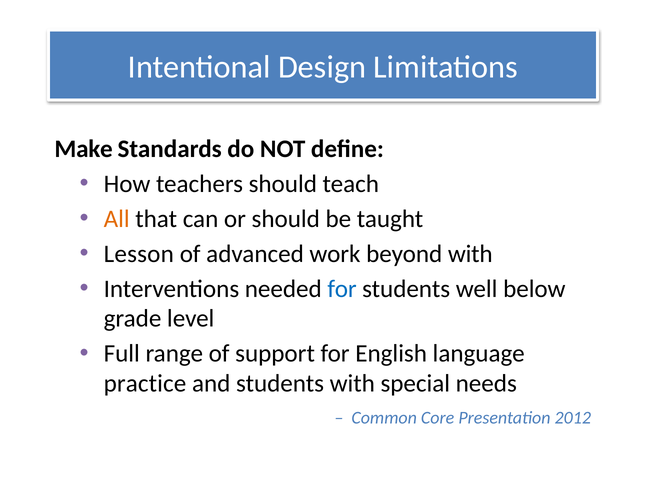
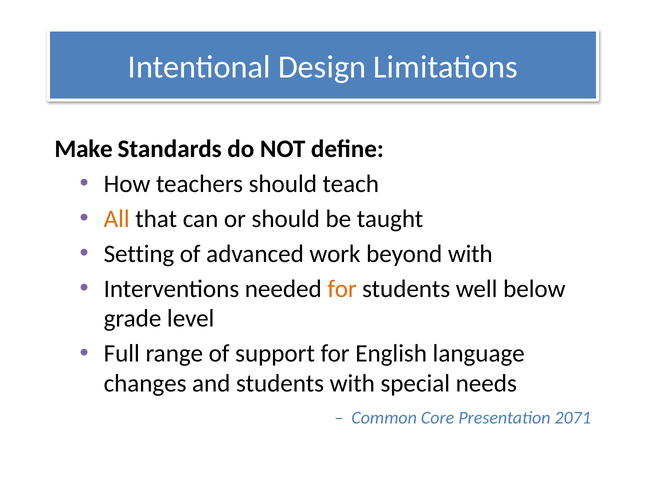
Lesson: Lesson -> Setting
for at (342, 289) colour: blue -> orange
practice: practice -> changes
2012: 2012 -> 2071
